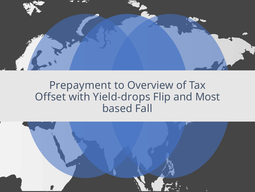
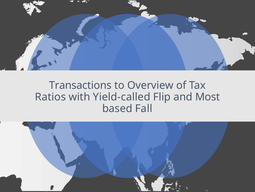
Prepayment: Prepayment -> Transactions
Offset: Offset -> Ratios
Yield-drops: Yield-drops -> Yield-called
